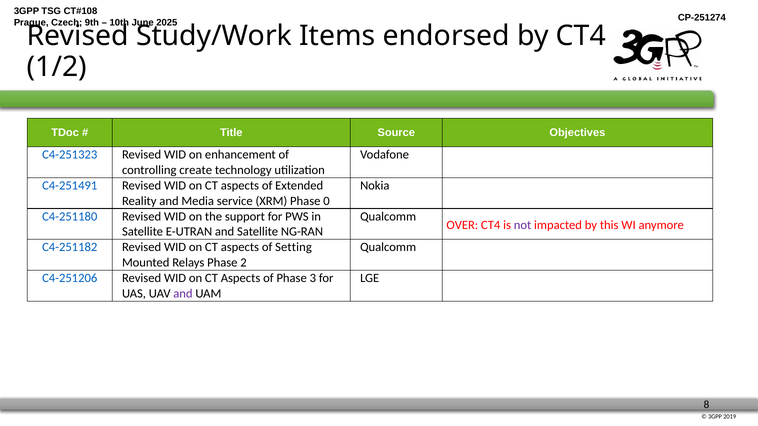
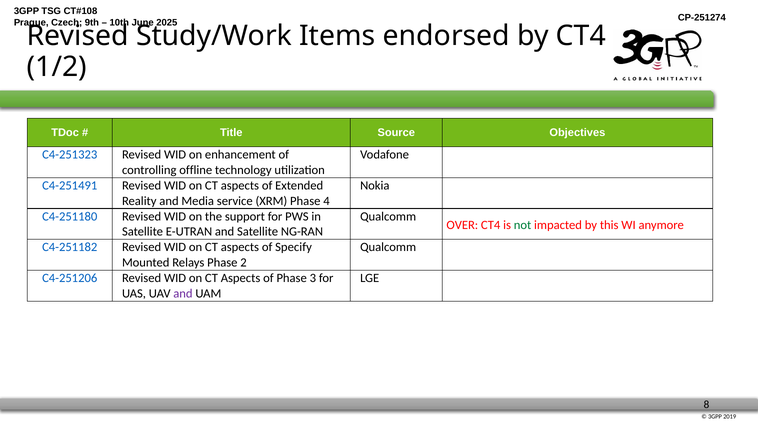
create: create -> offline
0: 0 -> 4
not colour: purple -> green
Setting: Setting -> Specify
